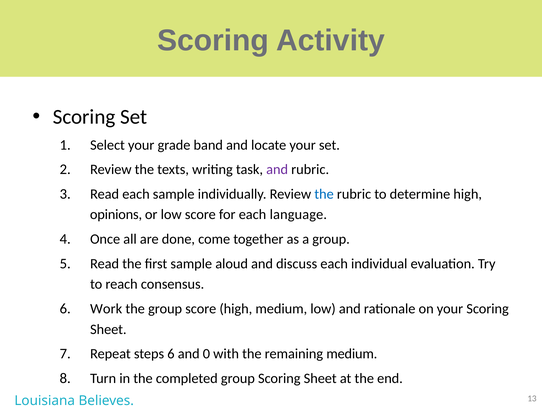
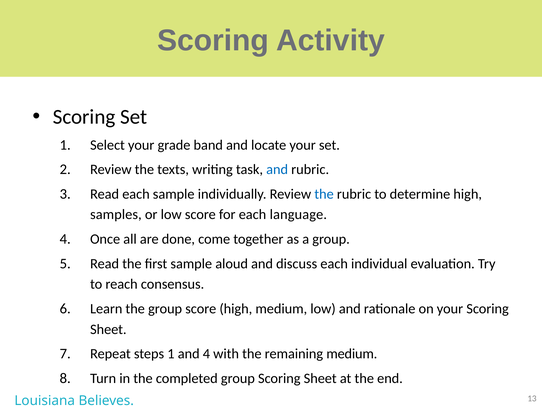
and at (277, 169) colour: purple -> blue
opinions: opinions -> samples
Work: Work -> Learn
steps 6: 6 -> 1
and 0: 0 -> 4
